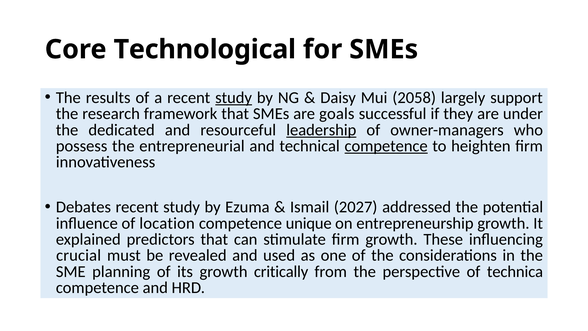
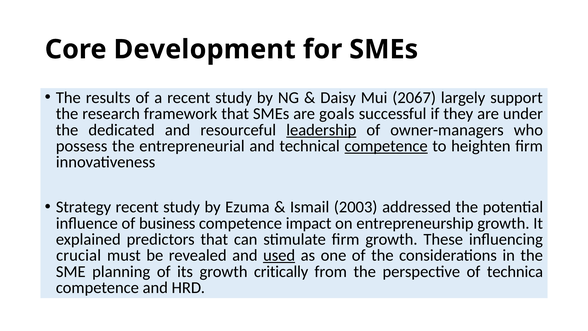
Technological: Technological -> Development
study at (234, 98) underline: present -> none
2058: 2058 -> 2067
Debates: Debates -> Strategy
2027: 2027 -> 2003
location: location -> business
unique: unique -> impact
used underline: none -> present
